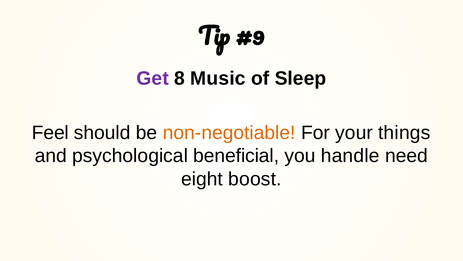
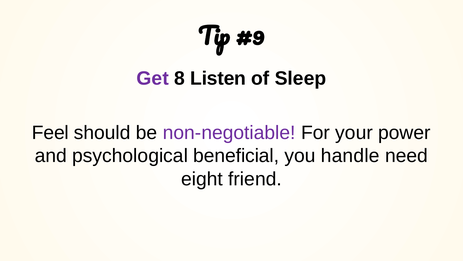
Music: Music -> Listen
non-negotiable colour: orange -> purple
things: things -> power
boost: boost -> friend
